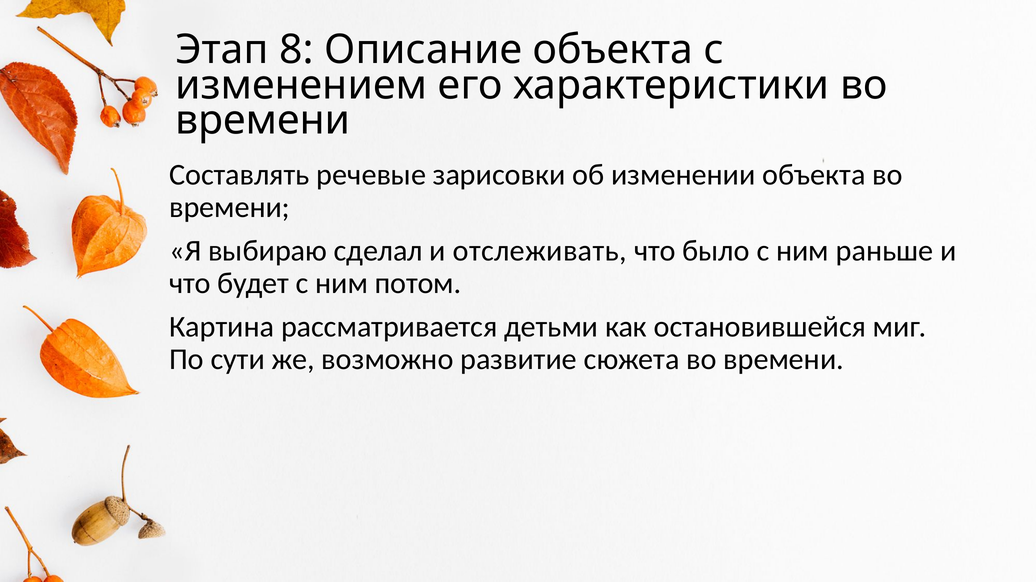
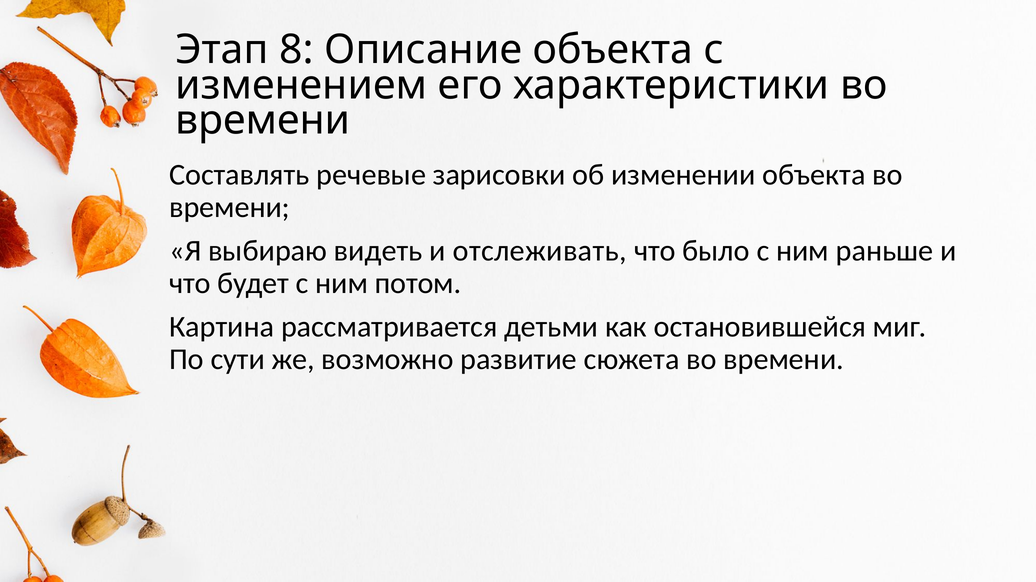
сделал: сделал -> видеть
